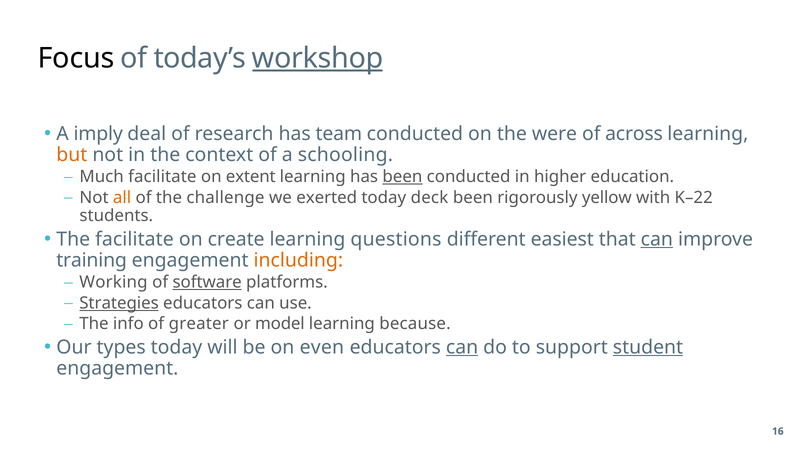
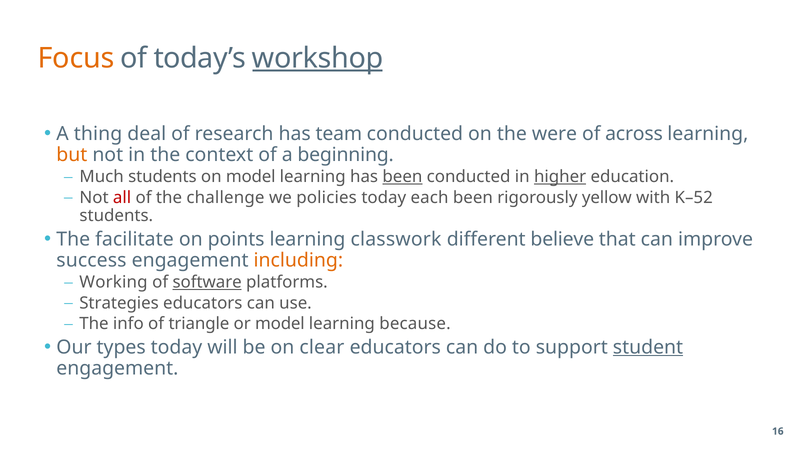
Focus colour: black -> orange
imply: imply -> thing
schooling: schooling -> beginning
Much facilitate: facilitate -> students
on extent: extent -> model
higher underline: none -> present
all colour: orange -> red
exerted: exerted -> policies
deck: deck -> each
K–22: K–22 -> K–52
create: create -> points
questions: questions -> classwork
easiest: easiest -> believe
can at (657, 240) underline: present -> none
training: training -> success
Strategies underline: present -> none
greater: greater -> triangle
even: even -> clear
can at (462, 348) underline: present -> none
